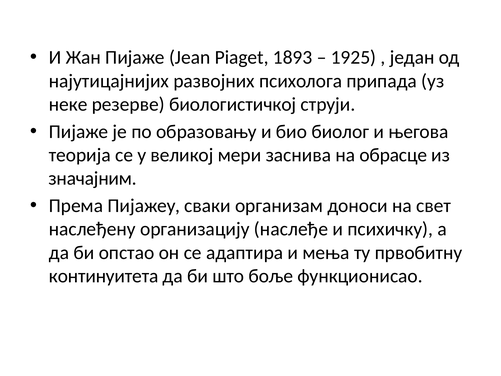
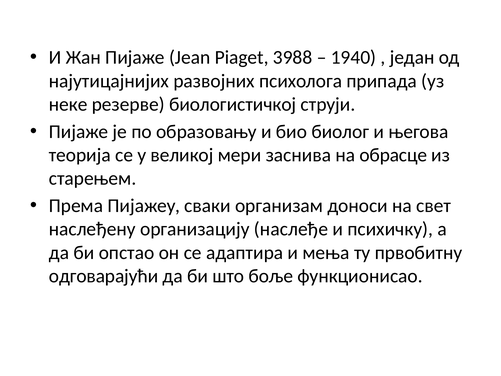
1893: 1893 -> 3988
1925: 1925 -> 1940
значајним: значајним -> старењем
континуитета: континуитета -> одговарајући
